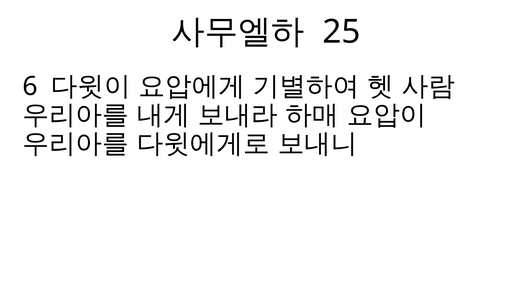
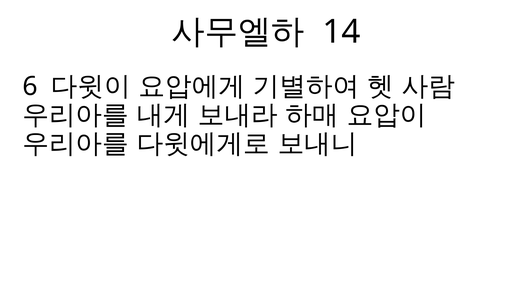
25: 25 -> 14
